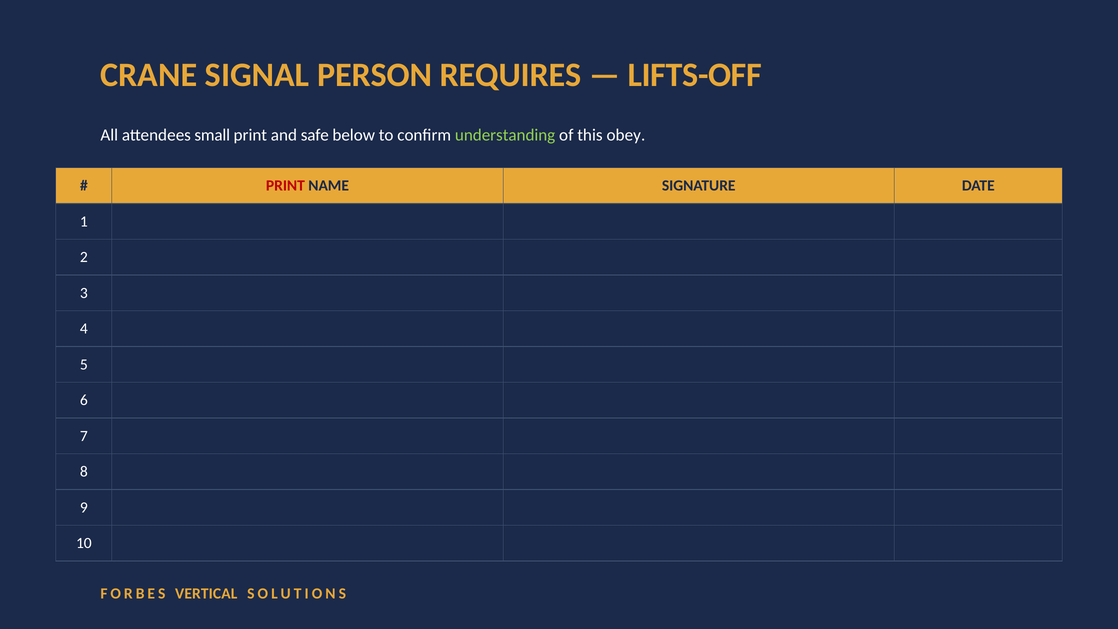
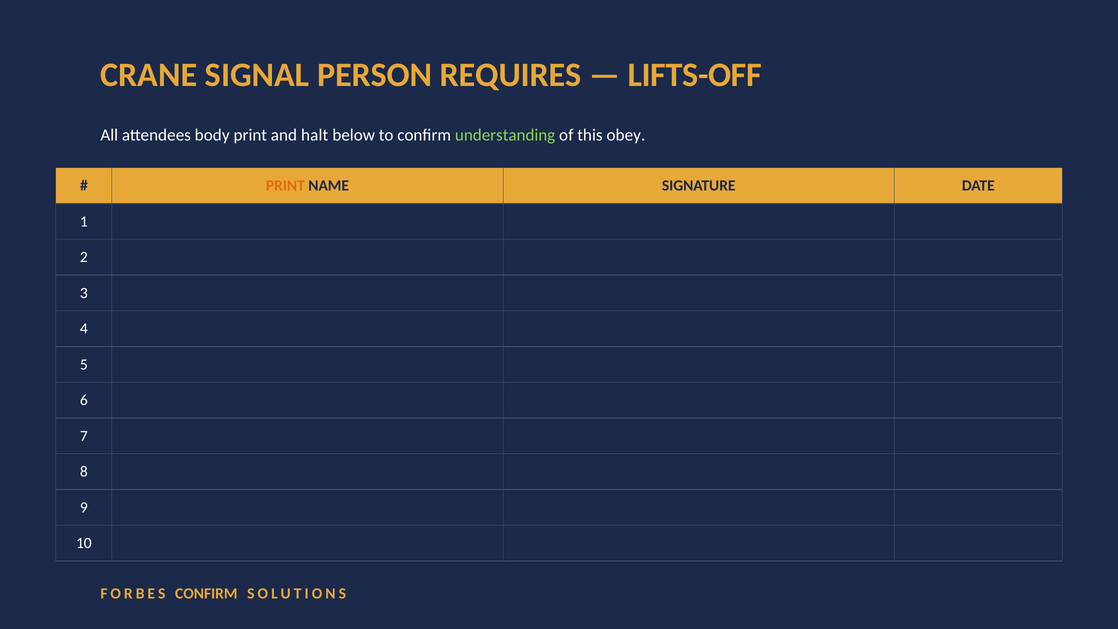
small: small -> body
safe: safe -> halt
PRINT at (285, 186) colour: red -> orange
FORBES VERTICAL: VERTICAL -> CONFIRM
